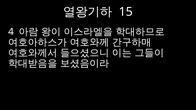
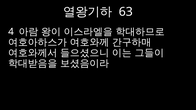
15: 15 -> 63
